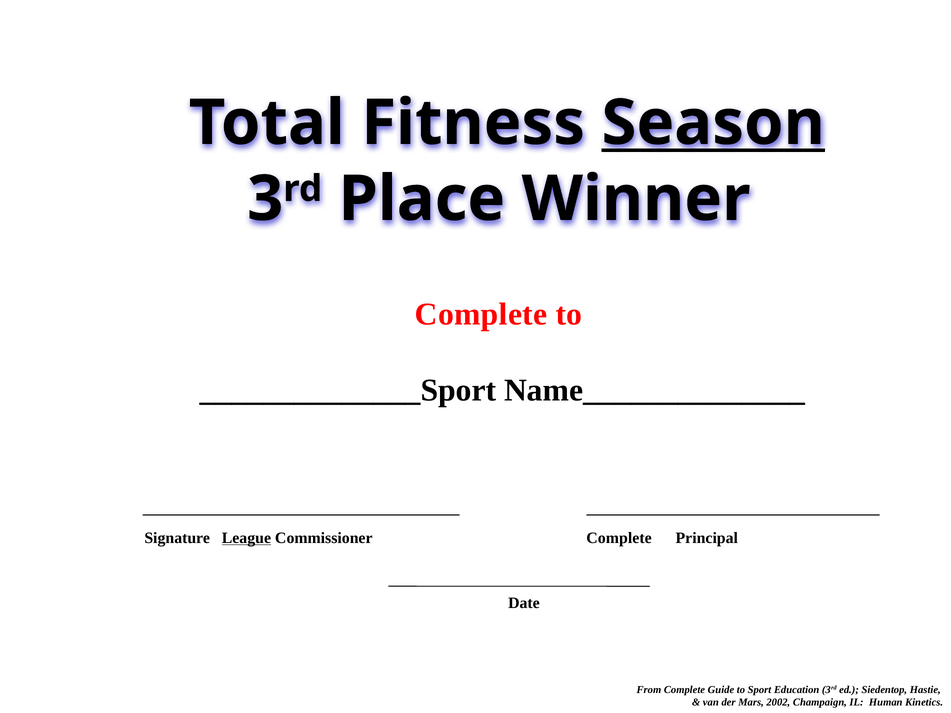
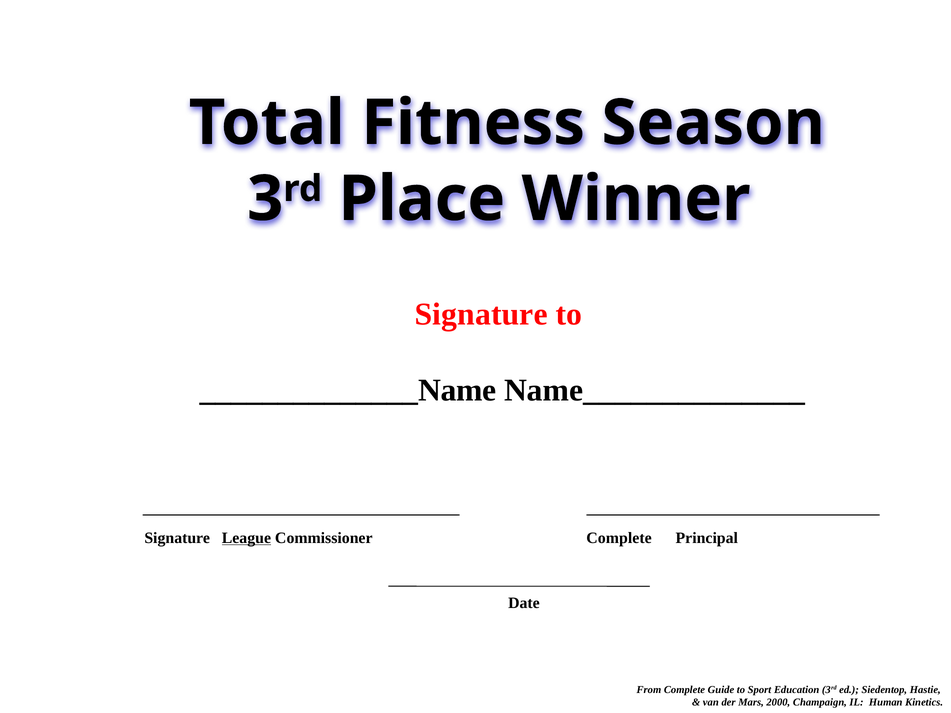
Season underline: present -> none
Complete at (481, 314): Complete -> Signature
______________Sport: ______________Sport -> ______________Name
2002: 2002 -> 2000
